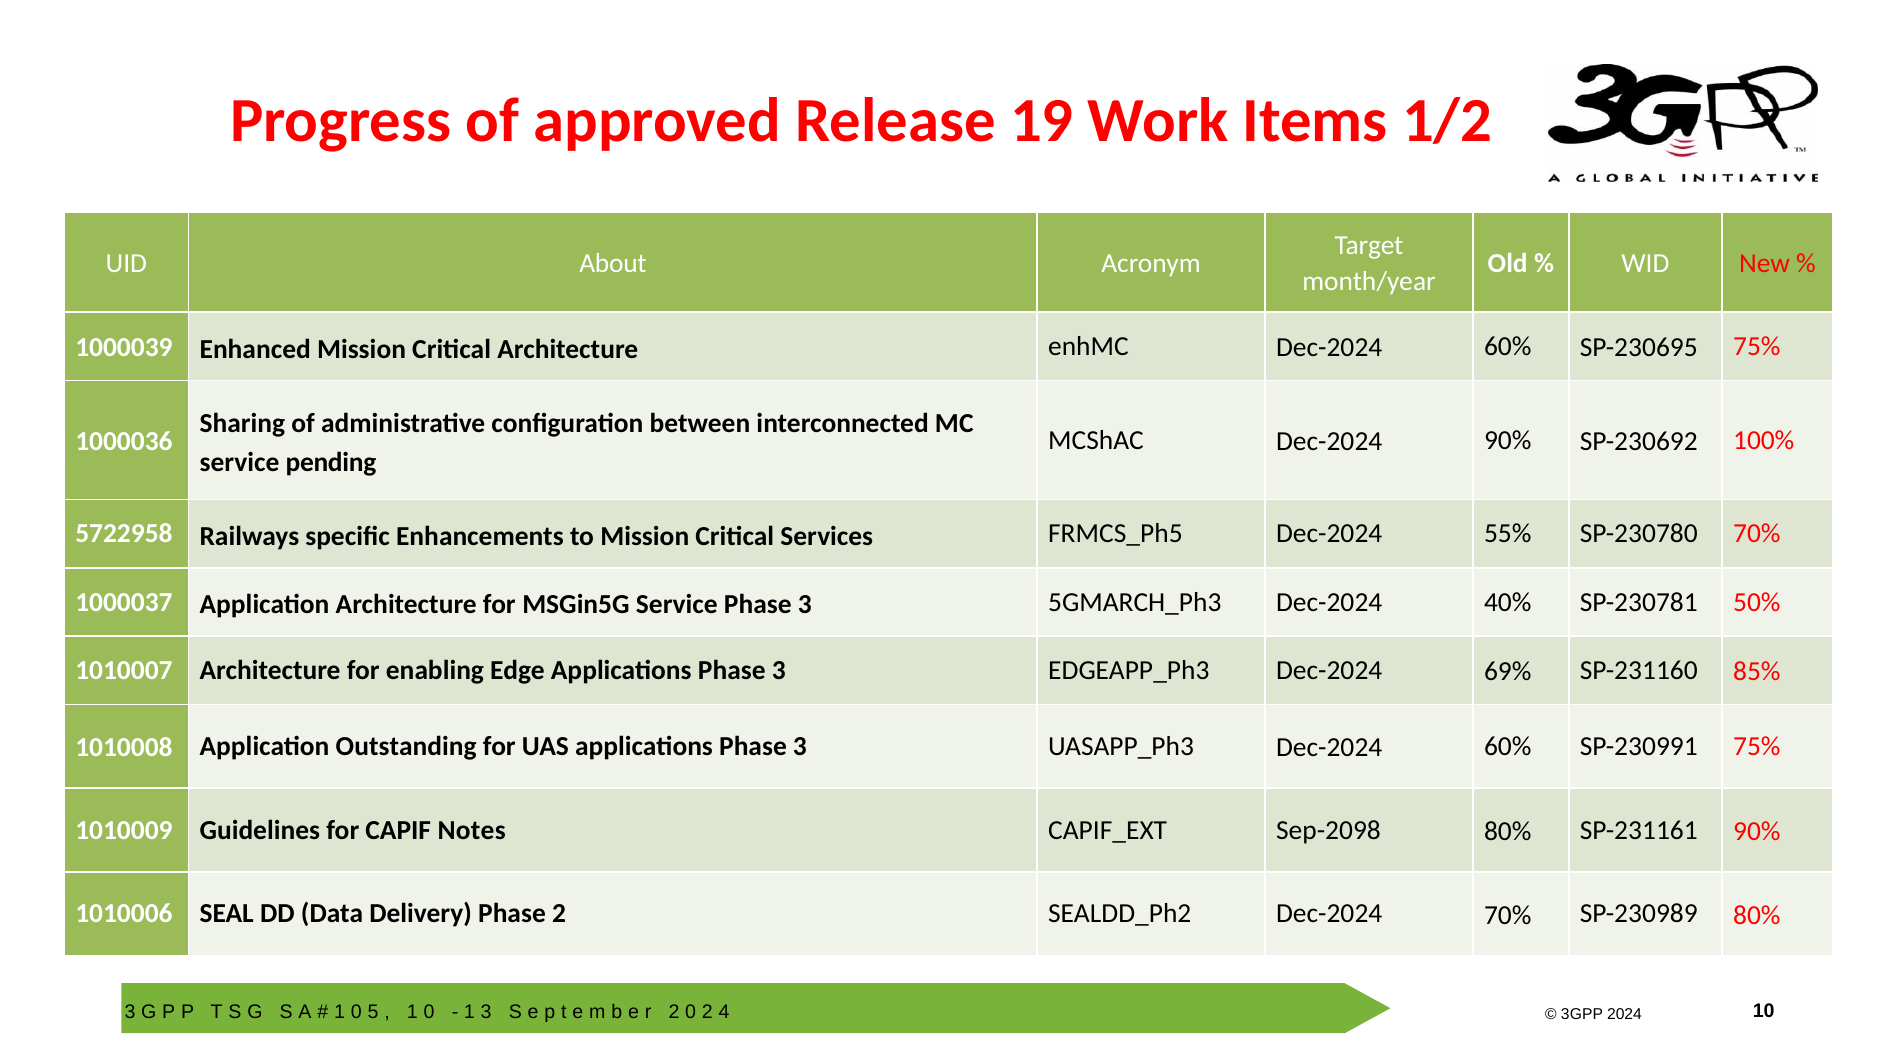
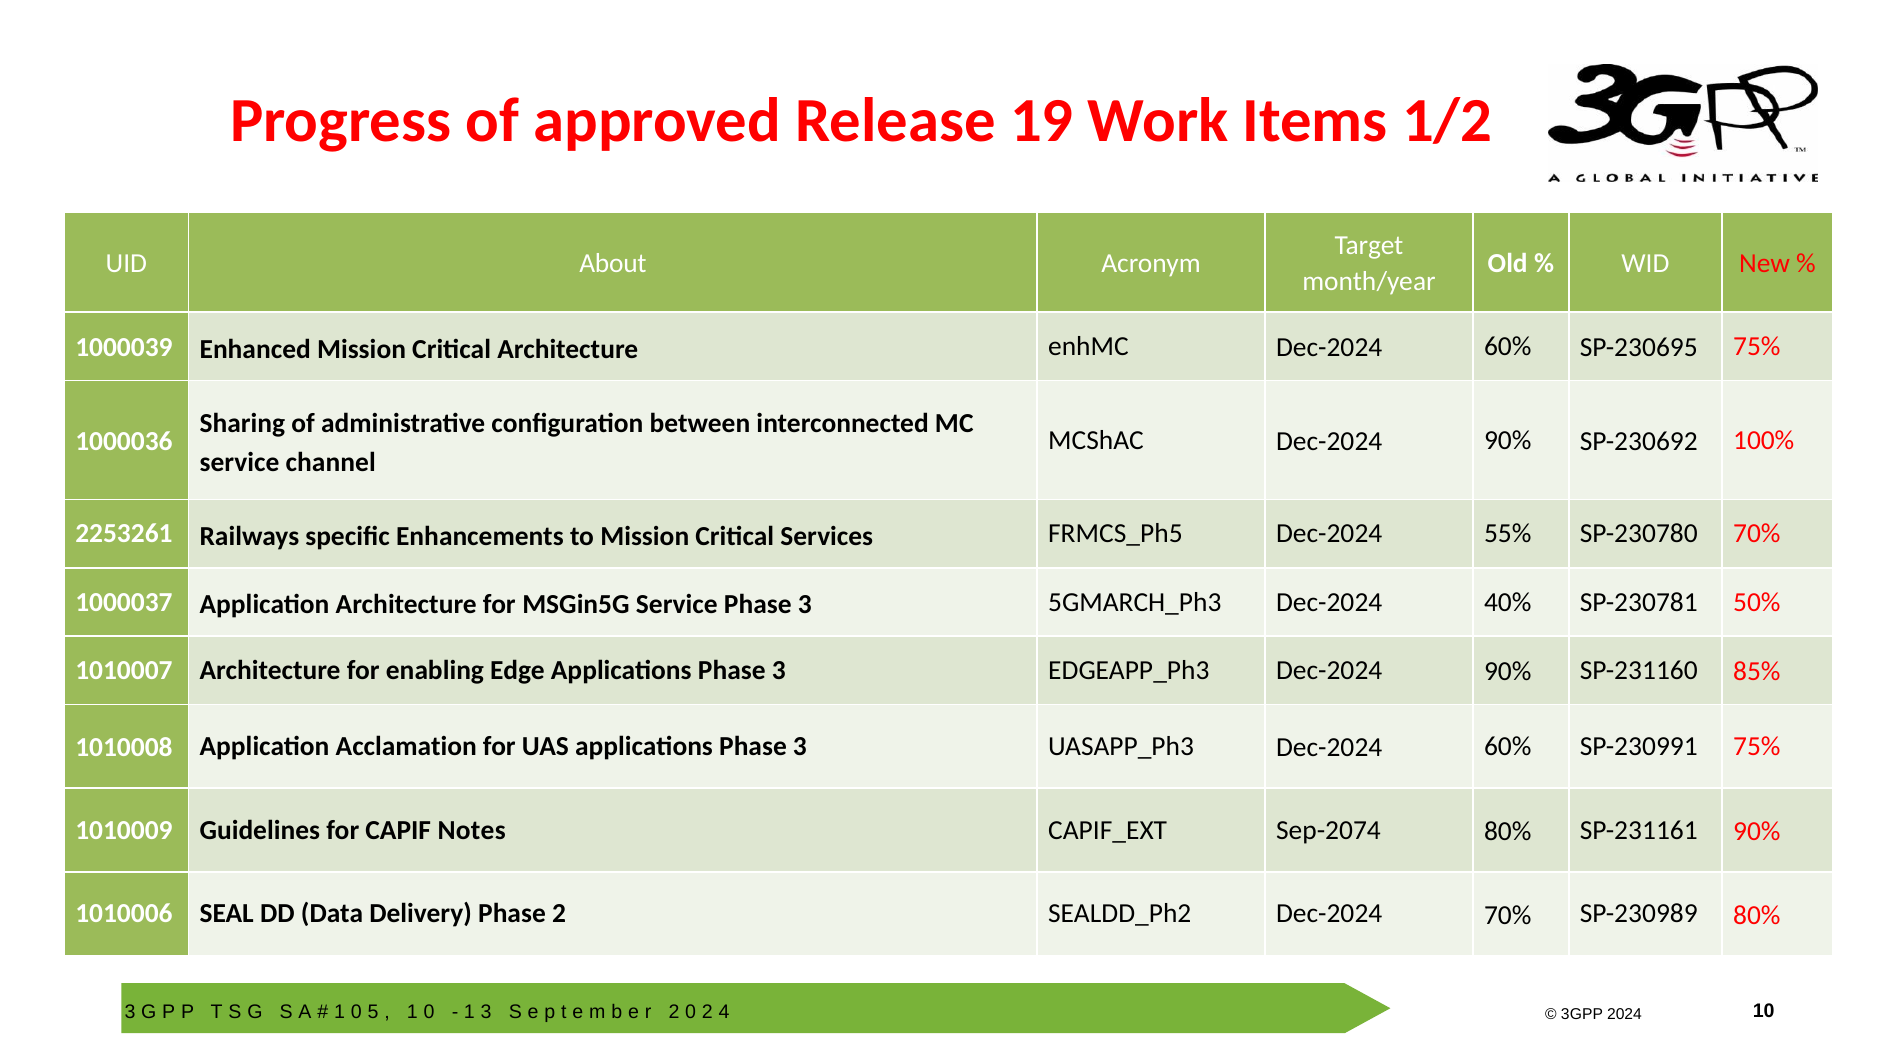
pending: pending -> channel
5722958: 5722958 -> 2253261
69% at (1508, 672): 69% -> 90%
Outstanding: Outstanding -> Acclamation
Sep-2098: Sep-2098 -> Sep-2074
